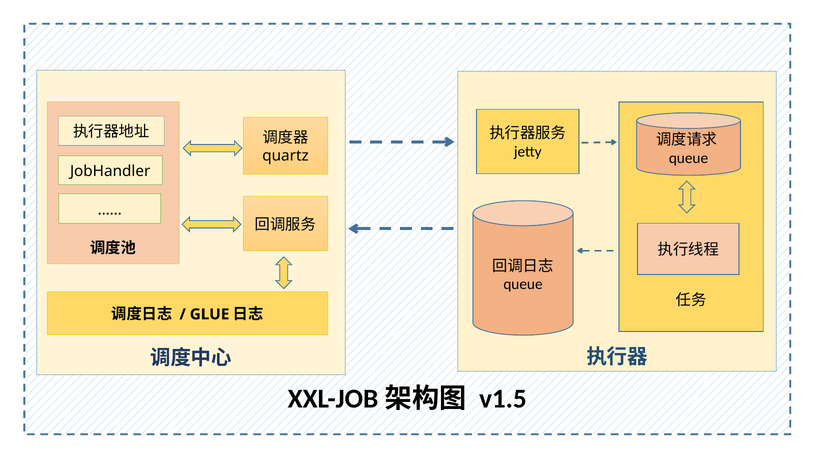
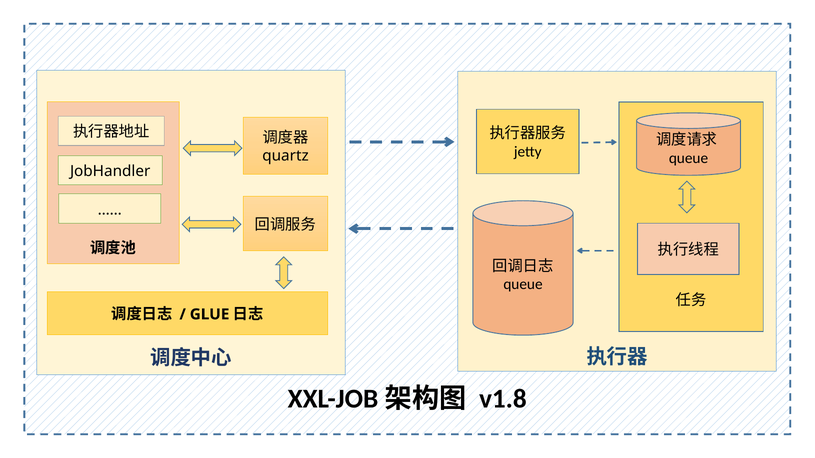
v1.5: v1.5 -> v1.8
